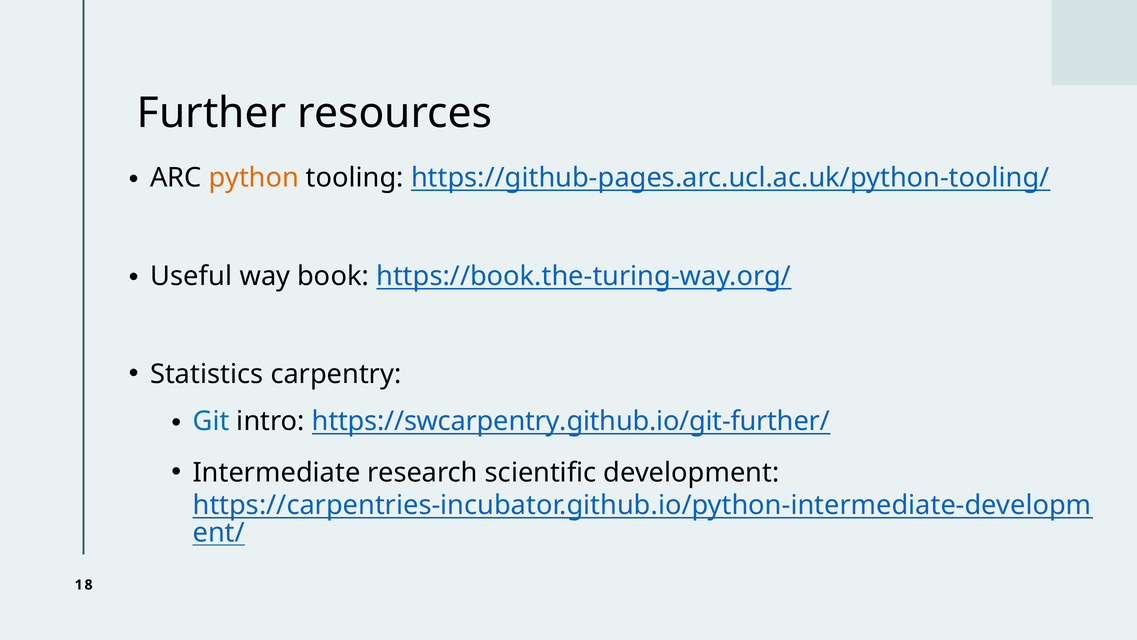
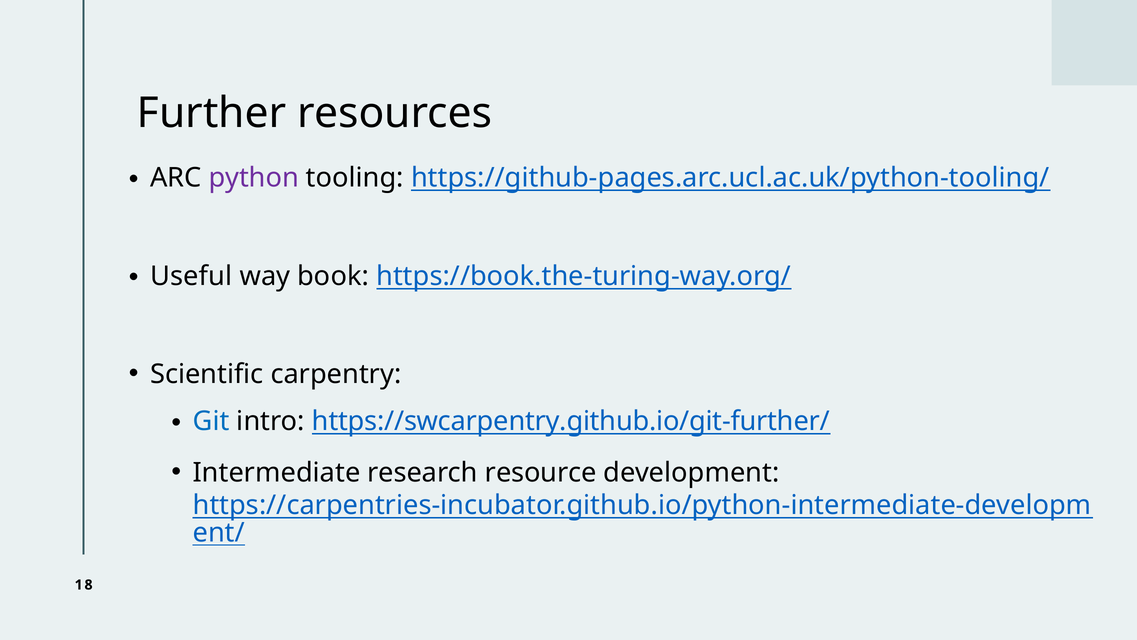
python colour: orange -> purple
Statistics: Statistics -> Scientific
research scientific: scientific -> resource
